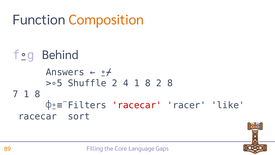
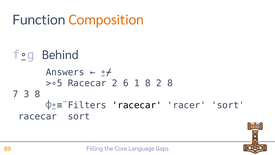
>∘5 Shuffle: Shuffle -> Racecar
4: 4 -> 6
7 1: 1 -> 3
racecar at (137, 105) colour: red -> black
racer like: like -> sort
